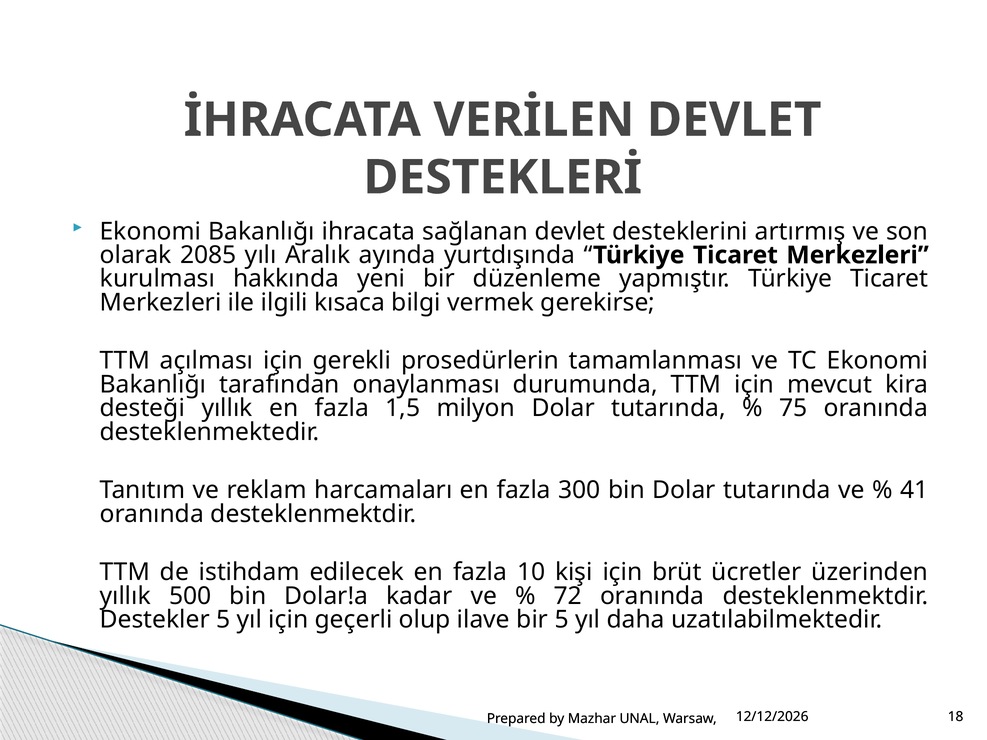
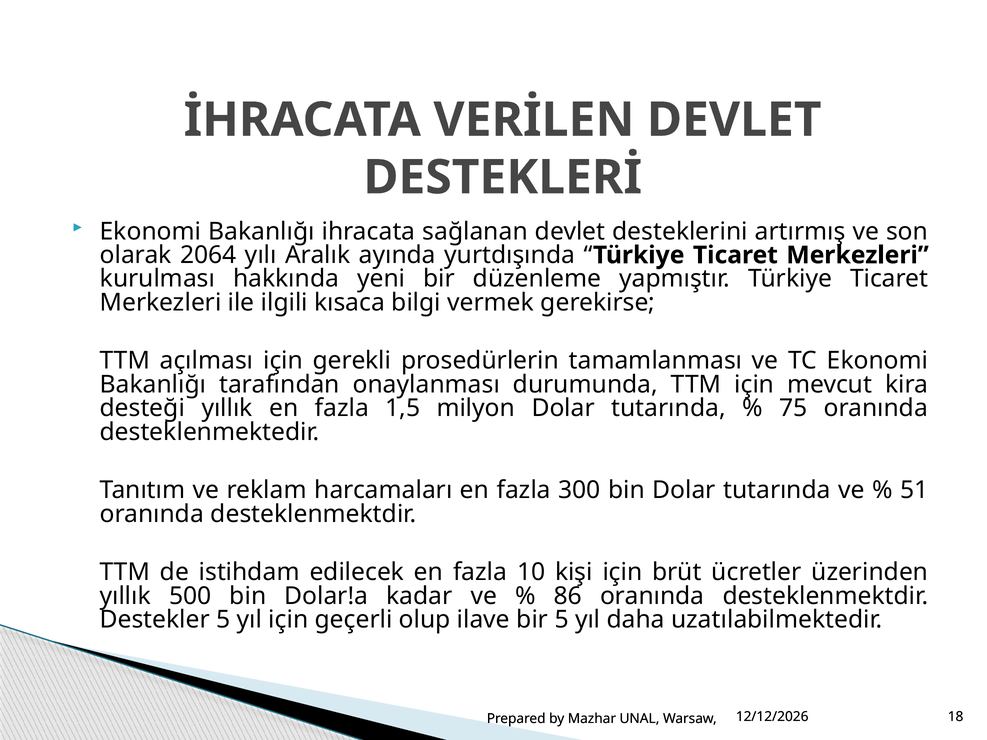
2085: 2085 -> 2064
41: 41 -> 51
72: 72 -> 86
